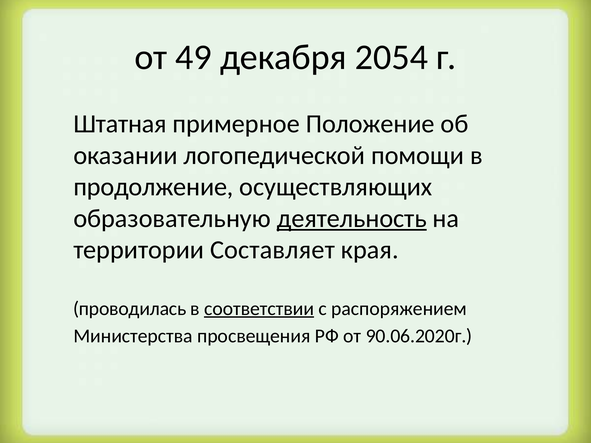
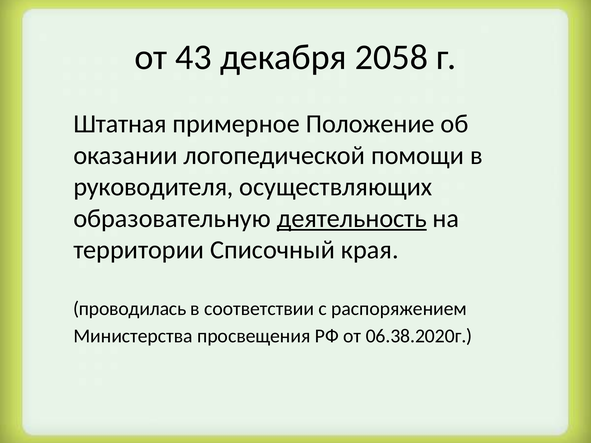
49: 49 -> 43
2054: 2054 -> 2058
продолжение: продолжение -> руководителя
Составляет: Составляет -> Списочный
соответствии underline: present -> none
90.06.2020г: 90.06.2020г -> 06.38.2020г
